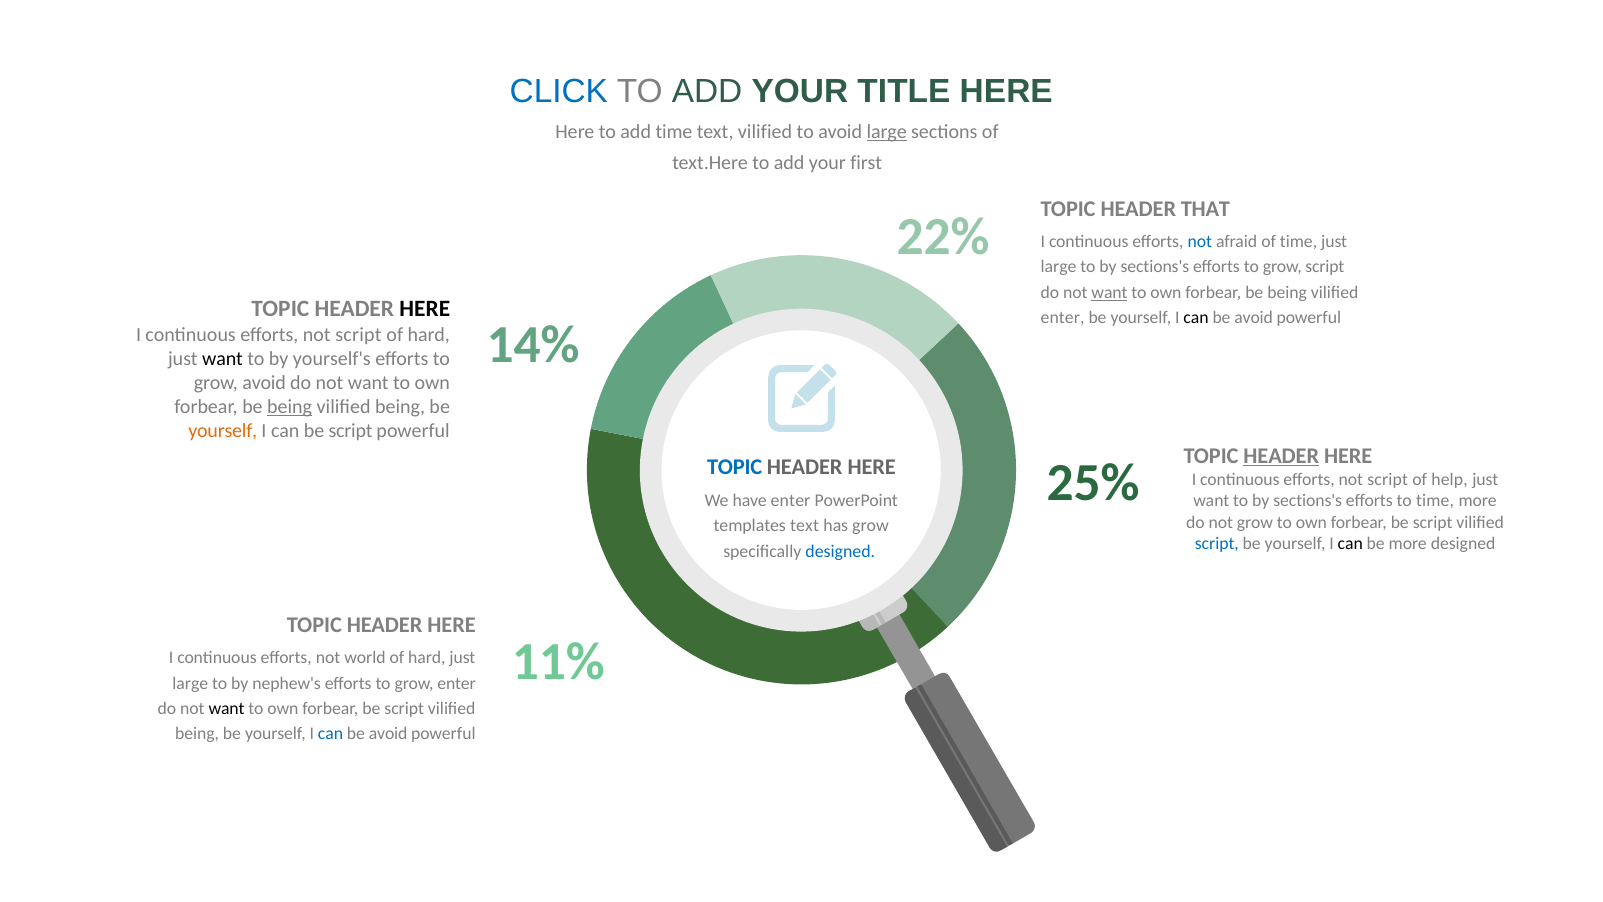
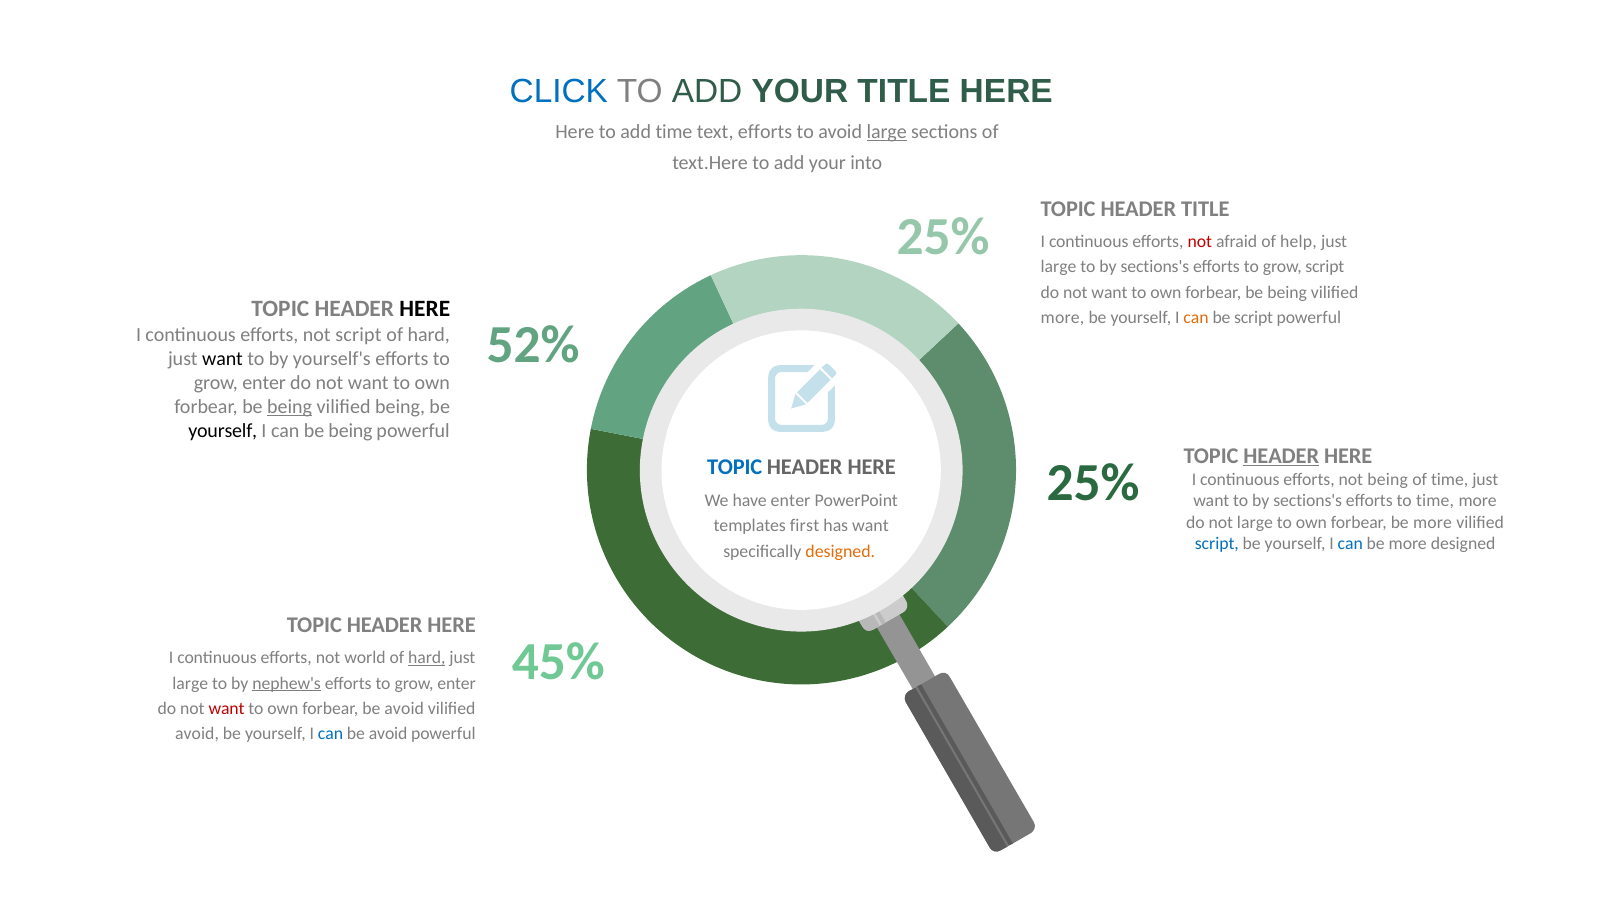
text vilified: vilified -> efforts
first: first -> into
HEADER THAT: THAT -> TITLE
22% at (943, 237): 22% -> 25%
not at (1200, 242) colour: blue -> red
of time: time -> help
want at (1110, 292) underline: present -> none
enter at (1063, 318): enter -> more
can at (1196, 318) colour: black -> orange
avoid at (1254, 318): avoid -> script
14%: 14% -> 52%
avoid at (264, 383): avoid -> enter
yourself at (223, 431) colour: orange -> black
can be script: script -> being
script at (1388, 480): script -> being
of help: help -> time
not grow: grow -> large
script at (1433, 522): script -> more
templates text: text -> first
has grow: grow -> want
can at (1350, 543) colour: black -> blue
designed at (840, 551) colour: blue -> orange
11%: 11% -> 45%
hard at (427, 657) underline: none -> present
nephew's underline: none -> present
want at (227, 708) colour: black -> red
script at (404, 708): script -> avoid
being at (197, 734): being -> avoid
